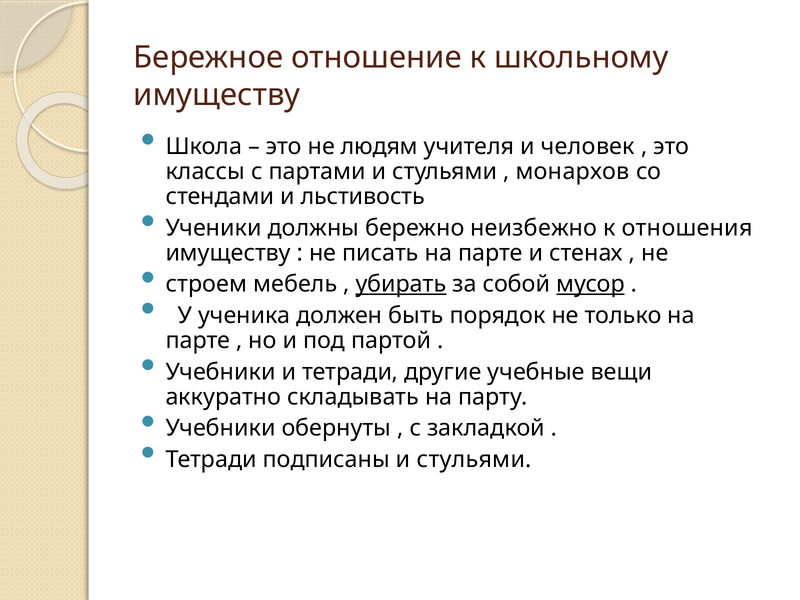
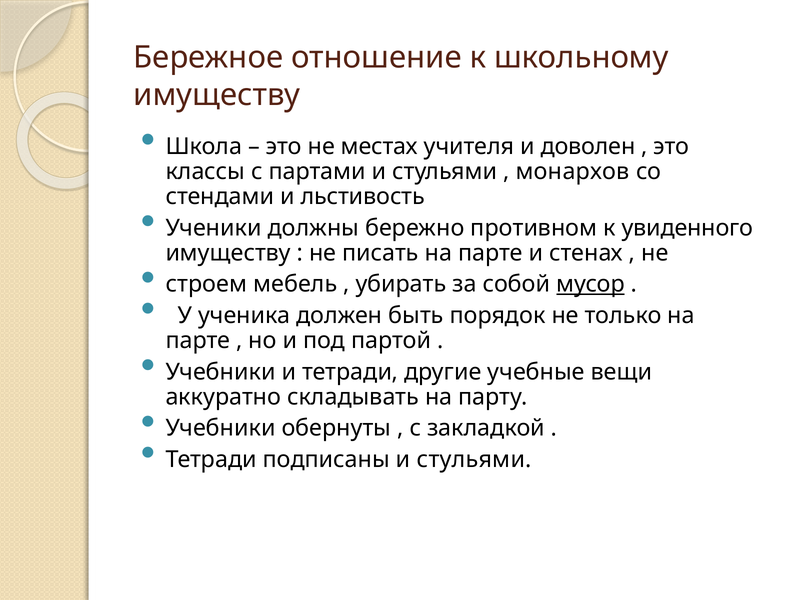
людям: людям -> местах
человек: человек -> доволен
неизбежно: неизбежно -> противном
отношения: отношения -> увиденного
убирать underline: present -> none
